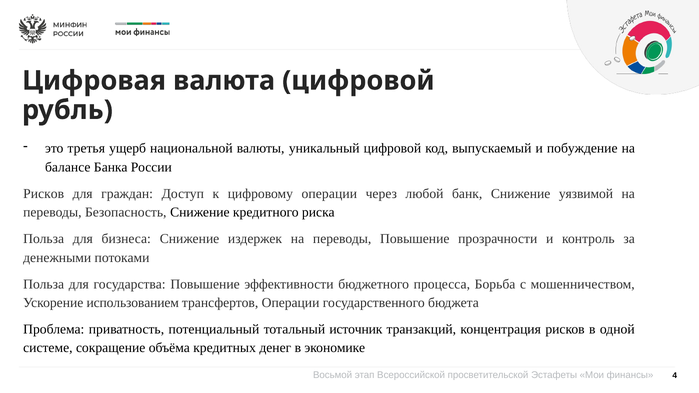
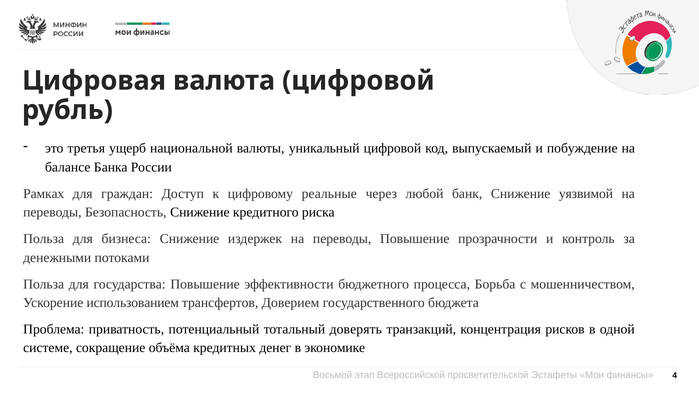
Рисков at (44, 194): Рисков -> Рамках
цифровому операции: операции -> реальные
трансфертов Операции: Операции -> Доверием
источник: источник -> доверять
